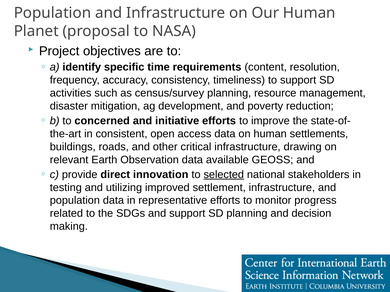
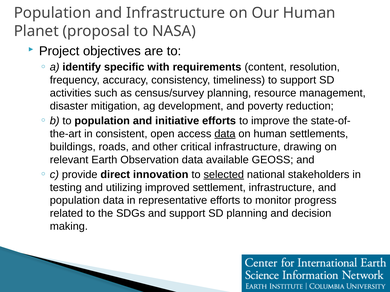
time: time -> with
to concerned: concerned -> population
data at (225, 134) underline: none -> present
